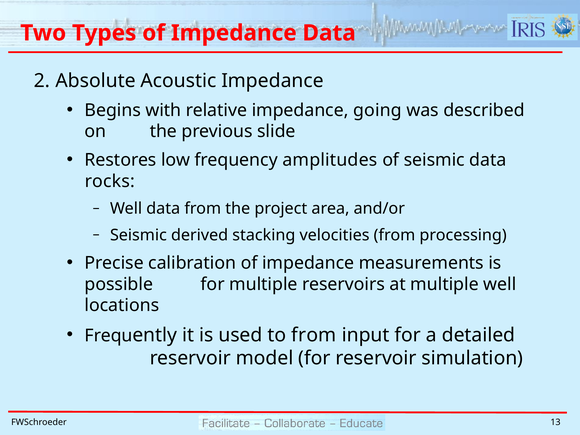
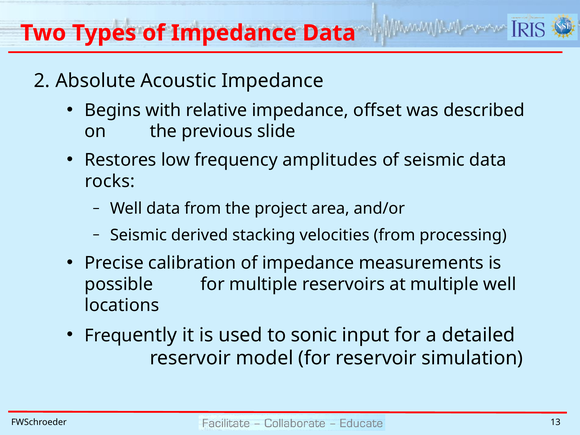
going: going -> offset
to from: from -> sonic
